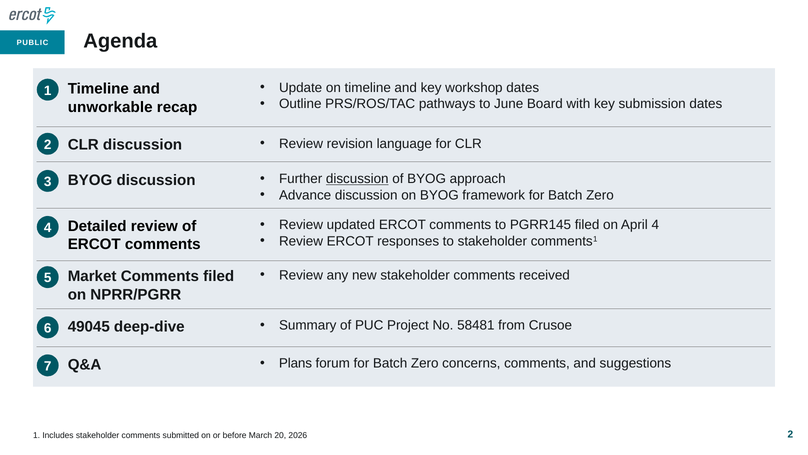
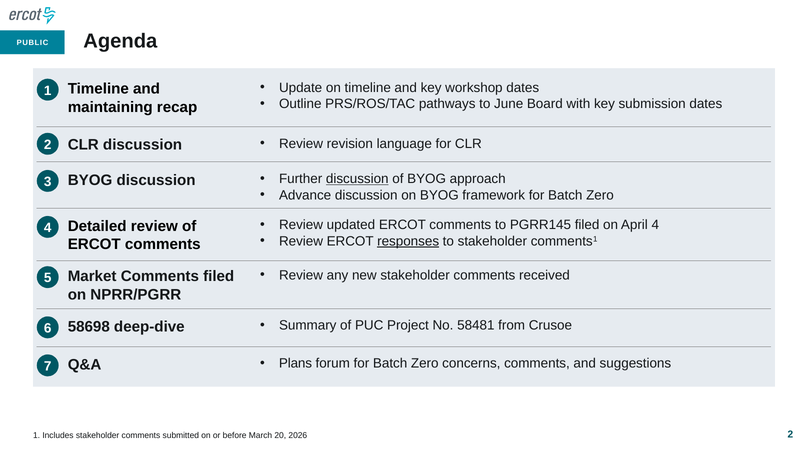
unworkable: unworkable -> maintaining
responses underline: none -> present
49045: 49045 -> 58698
